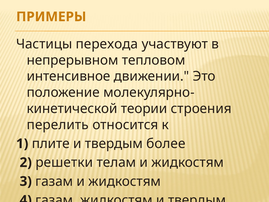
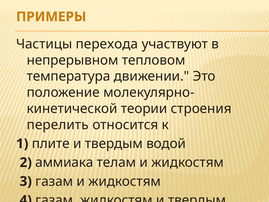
интенсивное: интенсивное -> температура
более: более -> водой
решетки: решетки -> аммиака
